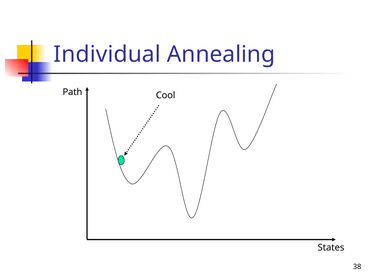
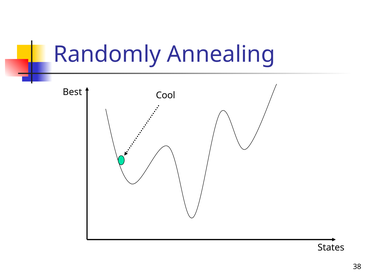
Individual: Individual -> Randomly
Path: Path -> Best
